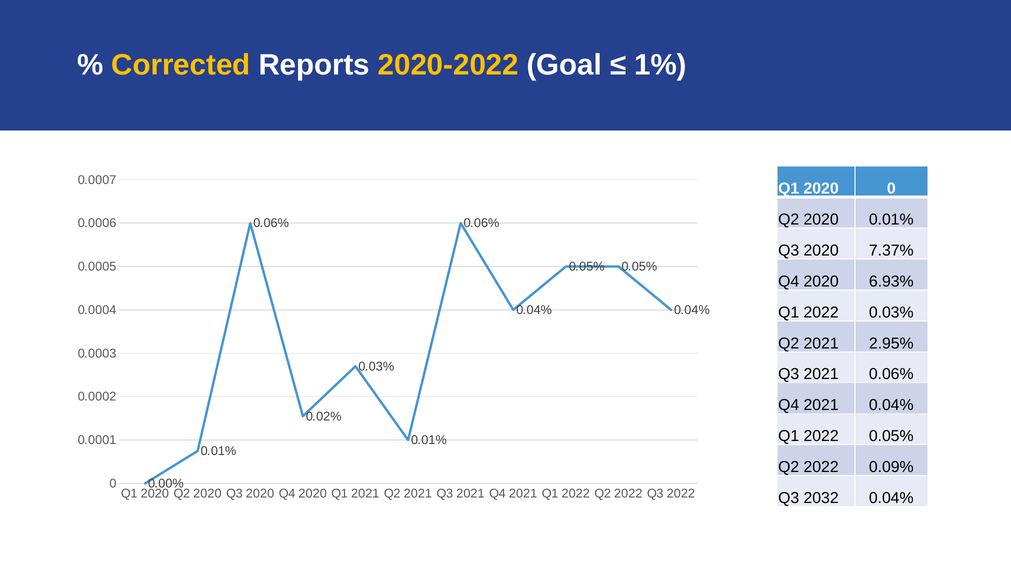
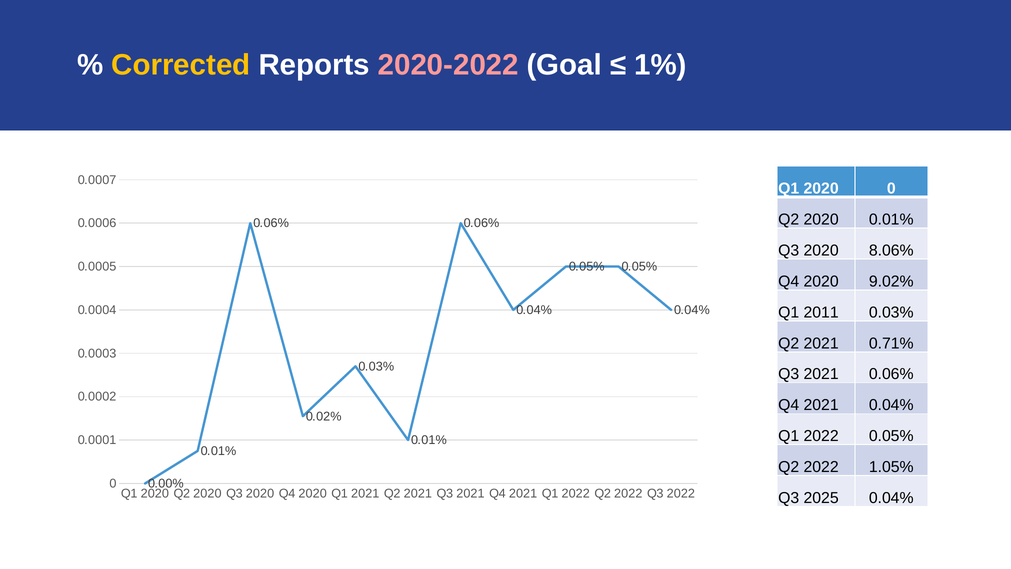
2020-2022 colour: yellow -> pink
7.37%: 7.37% -> 8.06%
6.93%: 6.93% -> 9.02%
2022 at (821, 312): 2022 -> 2011
2.95%: 2.95% -> 0.71%
0.09%: 0.09% -> 1.05%
2032: 2032 -> 2025
